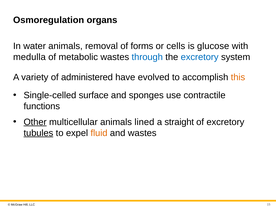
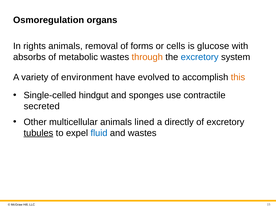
water: water -> rights
medulla: medulla -> absorbs
through colour: blue -> orange
administered: administered -> environment
surface: surface -> hindgut
functions: functions -> secreted
Other underline: present -> none
straight: straight -> directly
fluid colour: orange -> blue
